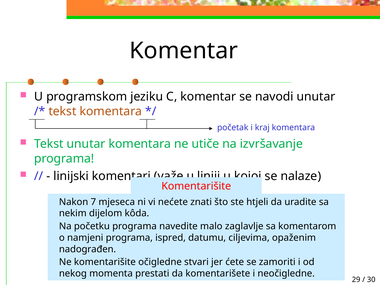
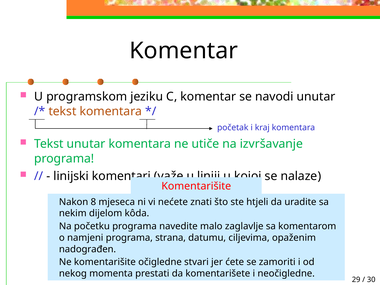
7: 7 -> 8
ispred: ispred -> strana
